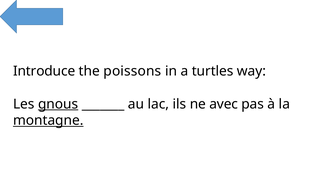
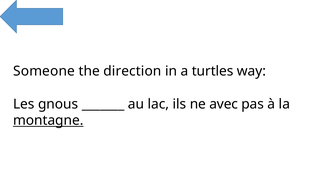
Introduce: Introduce -> Someone
poissons: poissons -> direction
gnous underline: present -> none
